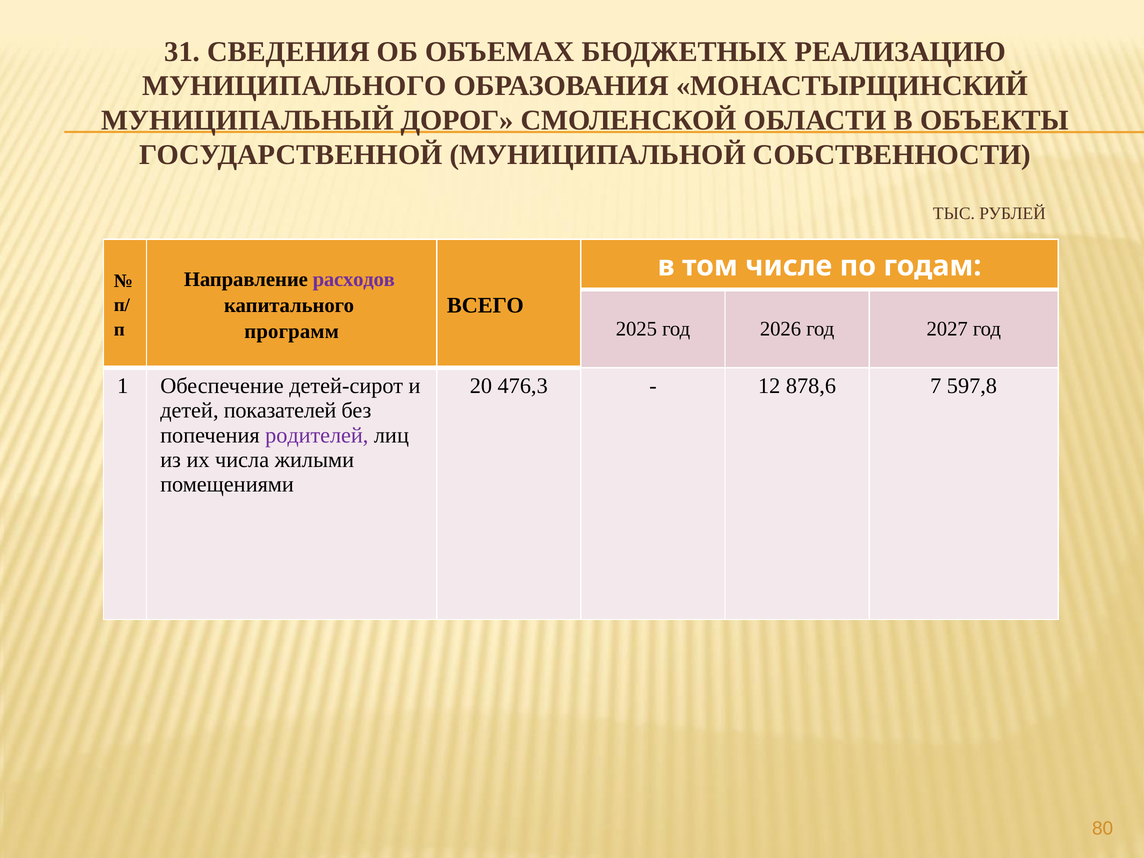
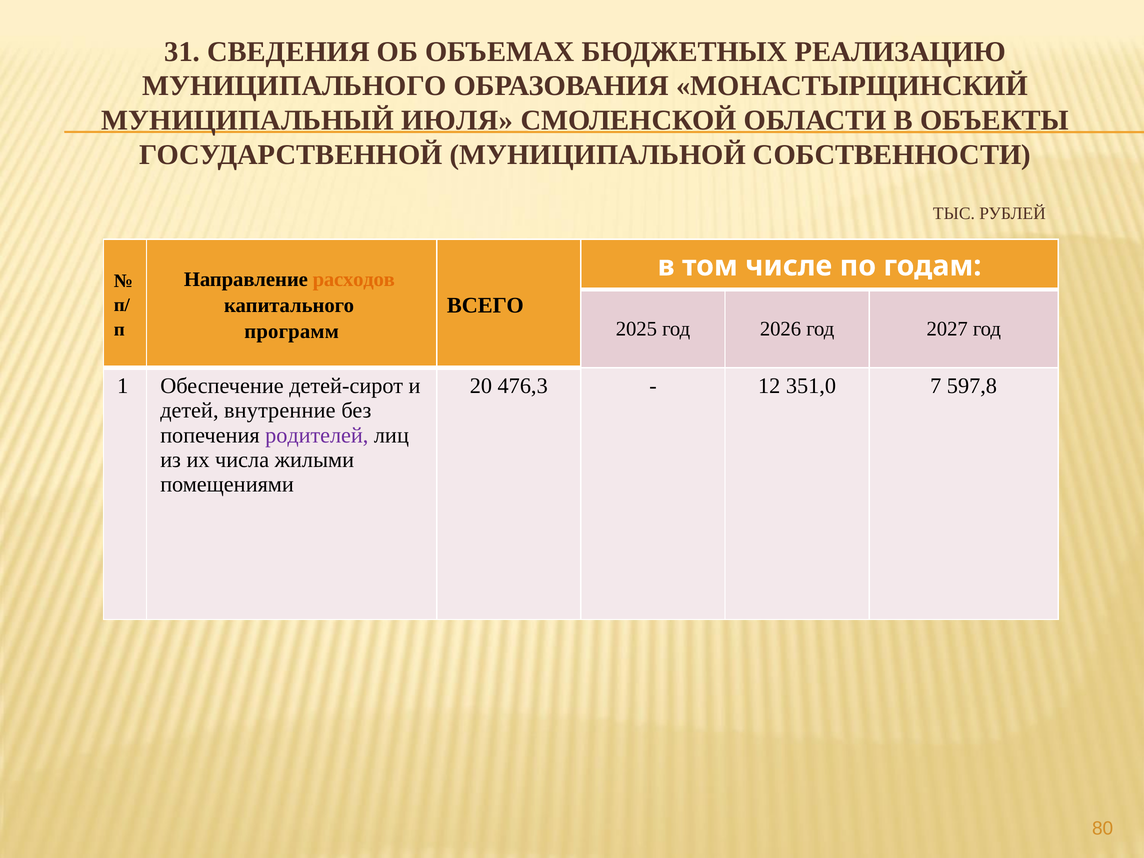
ДОРОГ: ДОРОГ -> ИЮЛЯ
расходов colour: purple -> orange
878,6: 878,6 -> 351,0
показателей: показателей -> внутренние
